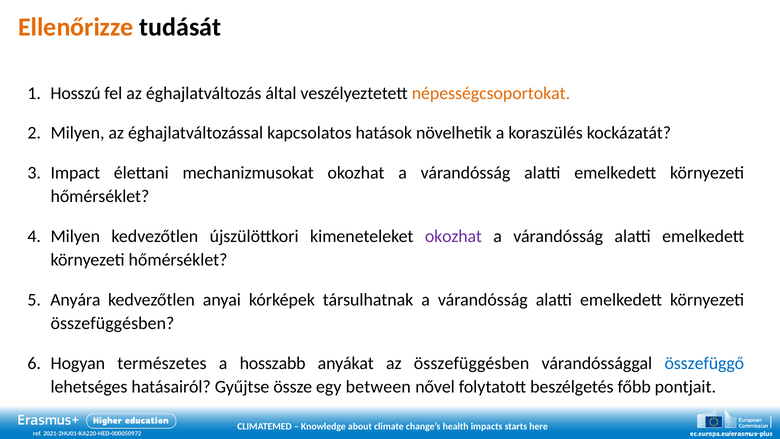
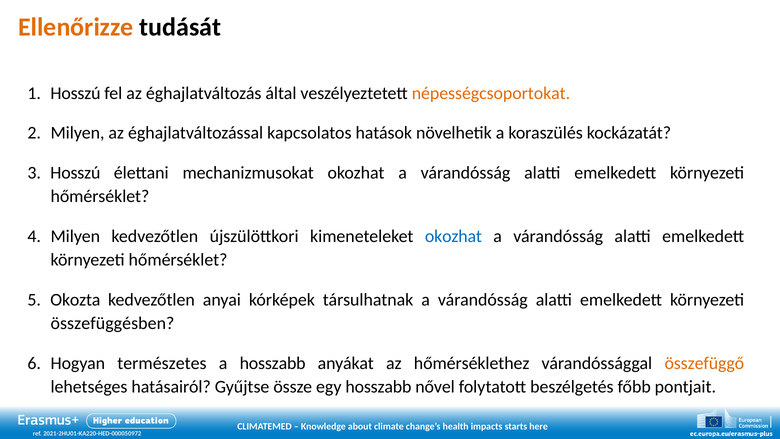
Impact at (75, 173): Impact -> Hosszú
okozhat at (453, 236) colour: purple -> blue
Anyára: Anyára -> Okozta
az összefüggésben: összefüggésben -> hőmérséklethez
összefüggő colour: blue -> orange
egy between: between -> hosszabb
